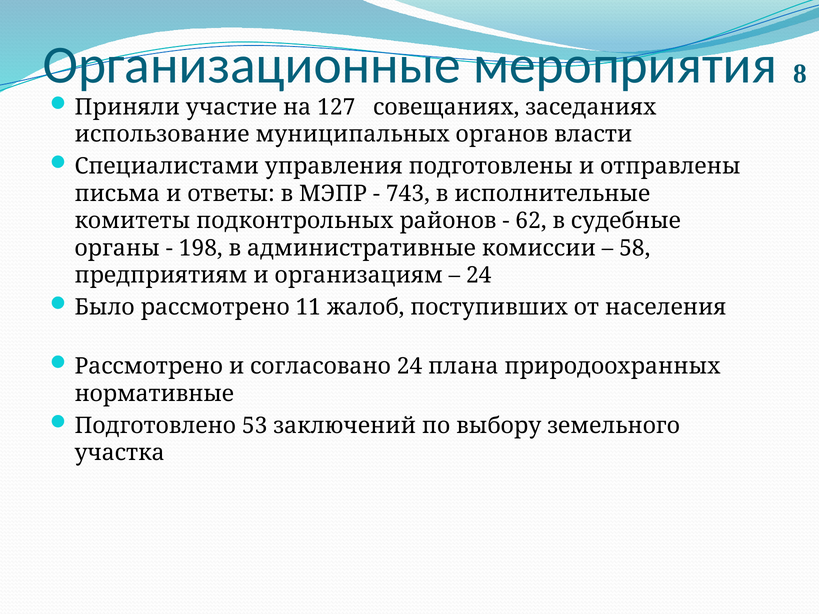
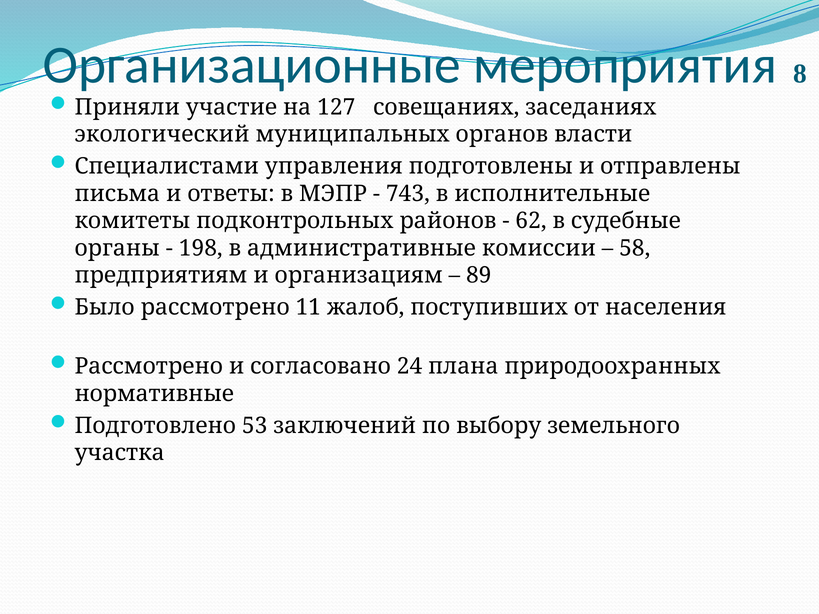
использование: использование -> экологический
24 at (479, 276): 24 -> 89
